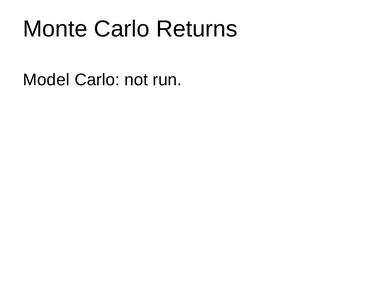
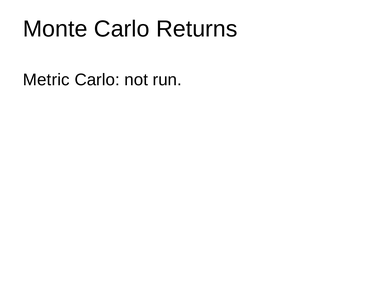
Model: Model -> Metric
